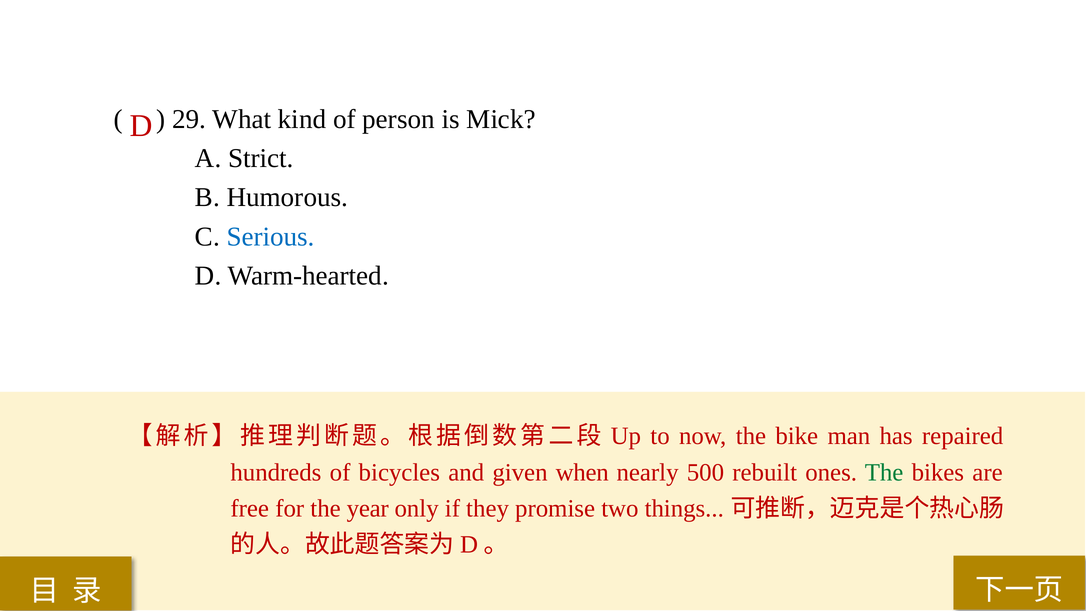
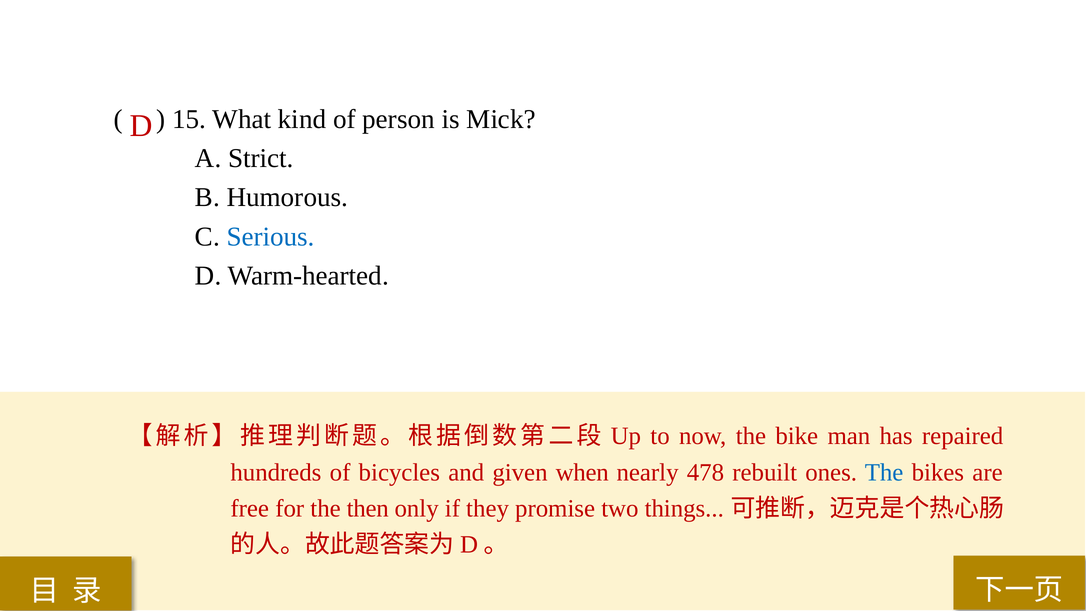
29: 29 -> 15
500: 500 -> 478
The at (884, 472) colour: green -> blue
year: year -> then
